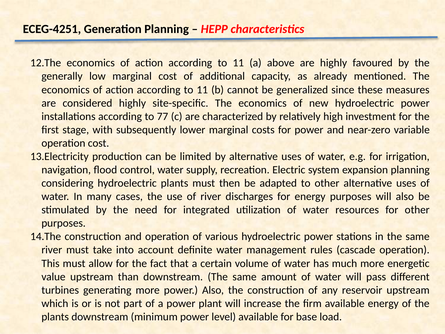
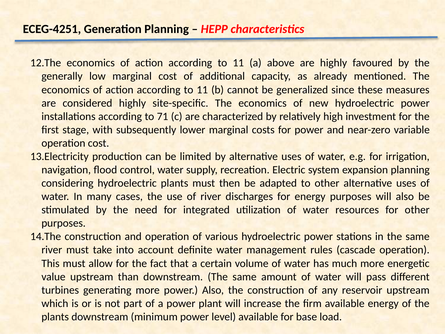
77: 77 -> 71
